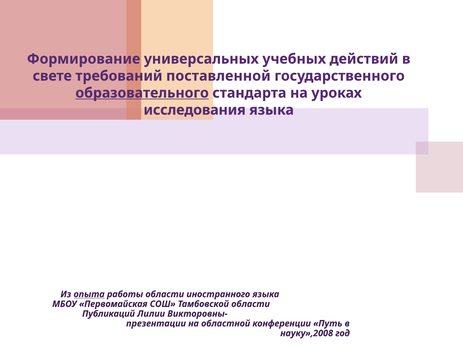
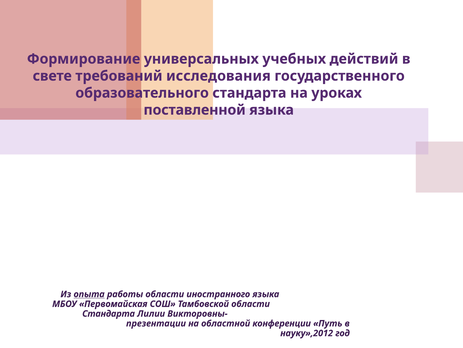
поставленной: поставленной -> исследования
образовательного underline: present -> none
исследования: исследования -> поставленной
Публикаций at (109, 313): Публикаций -> Стандарта
науку»,2008: науку»,2008 -> науку»,2012
